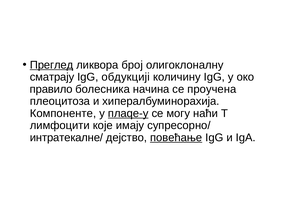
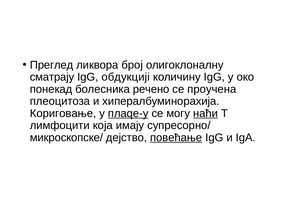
Преглед underline: present -> none
правило: правило -> понекад
начина: начина -> речено
Компоненте: Компоненте -> Кориговање
наћи underline: none -> present
које: које -> која
интратекалне/: интратекалне/ -> микроскопске/
